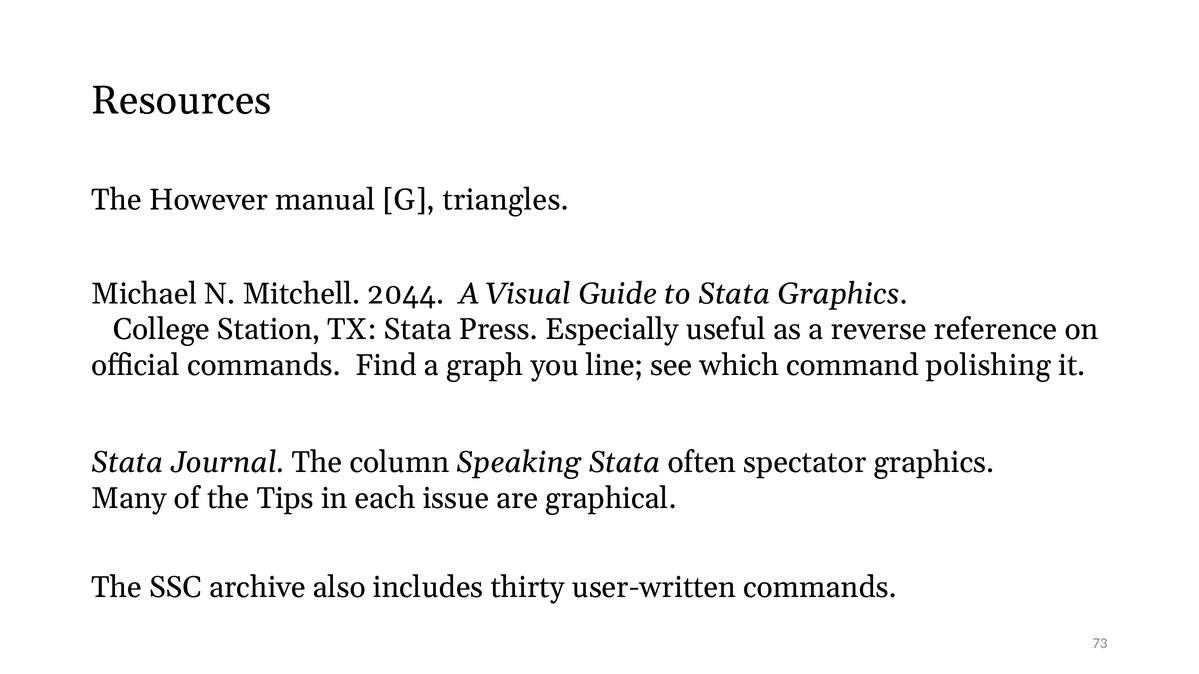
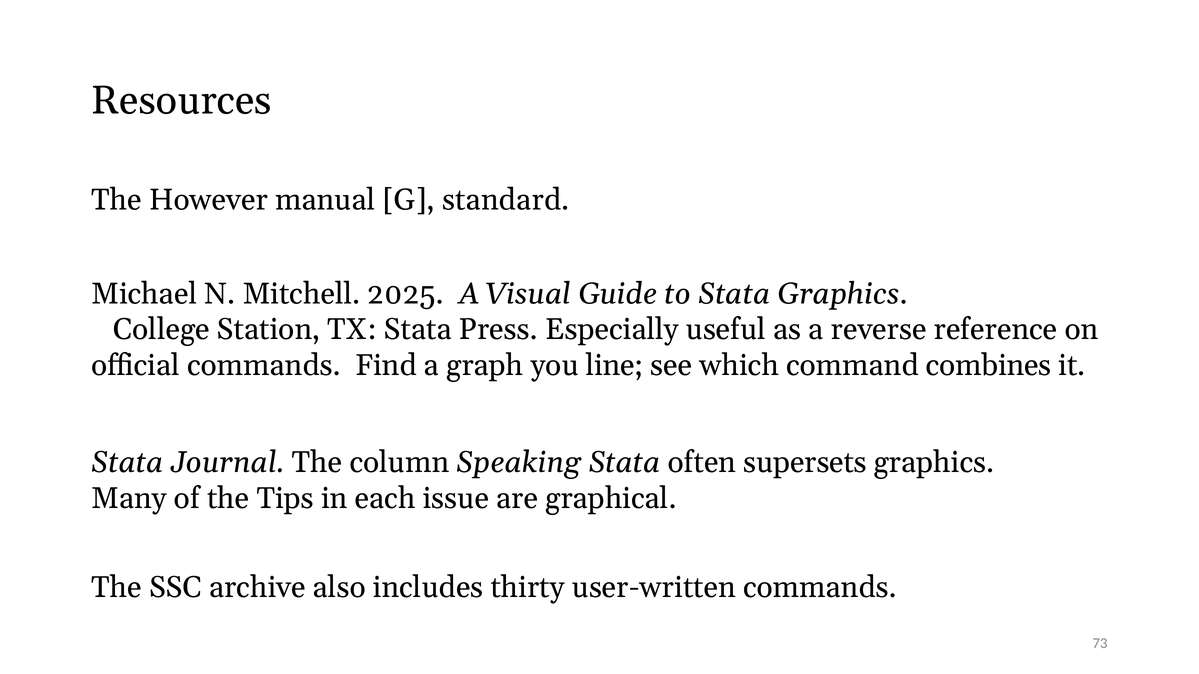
triangles: triangles -> standard
2044: 2044 -> 2025
polishing: polishing -> combines
spectator: spectator -> supersets
